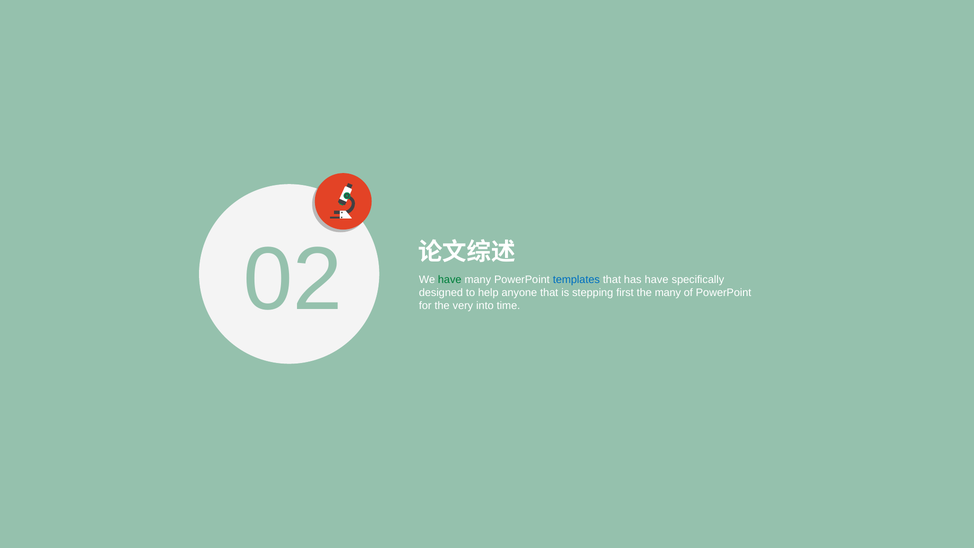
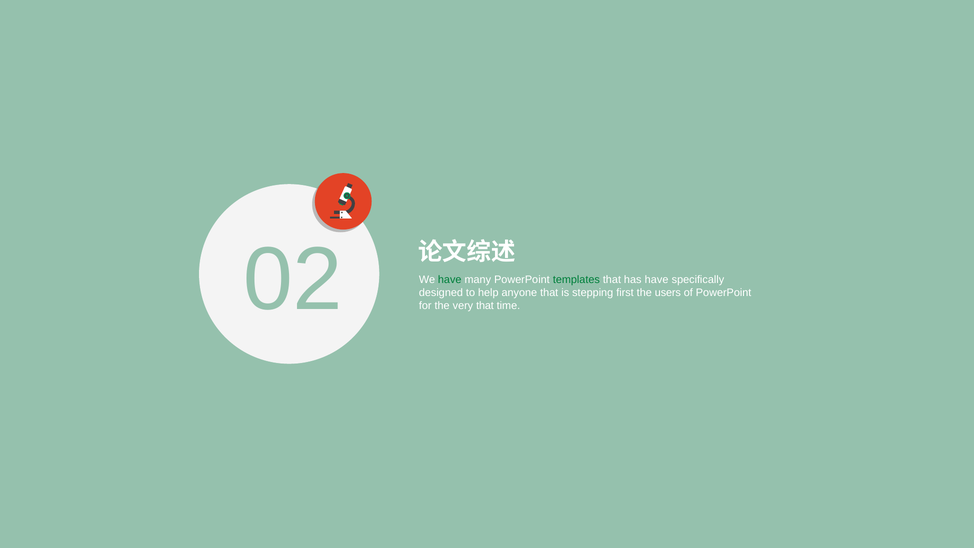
templates colour: blue -> green
the many: many -> users
very into: into -> that
